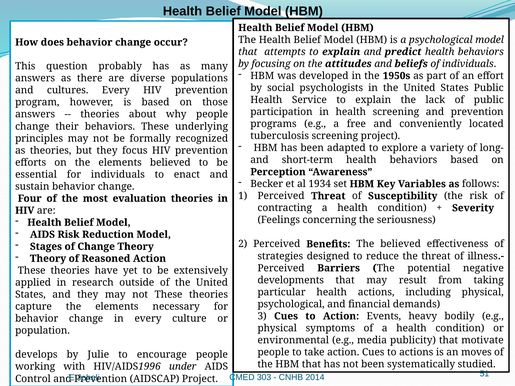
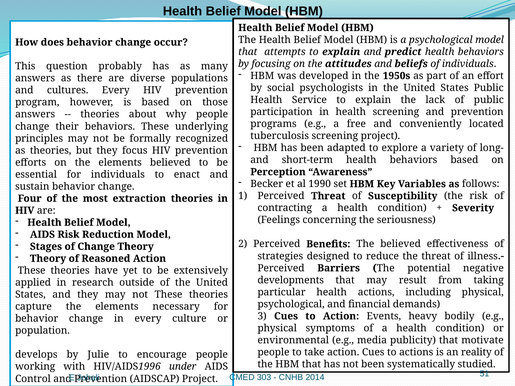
1934: 1934 -> 1990
evaluation: evaluation -> extraction
moves: moves -> reality
